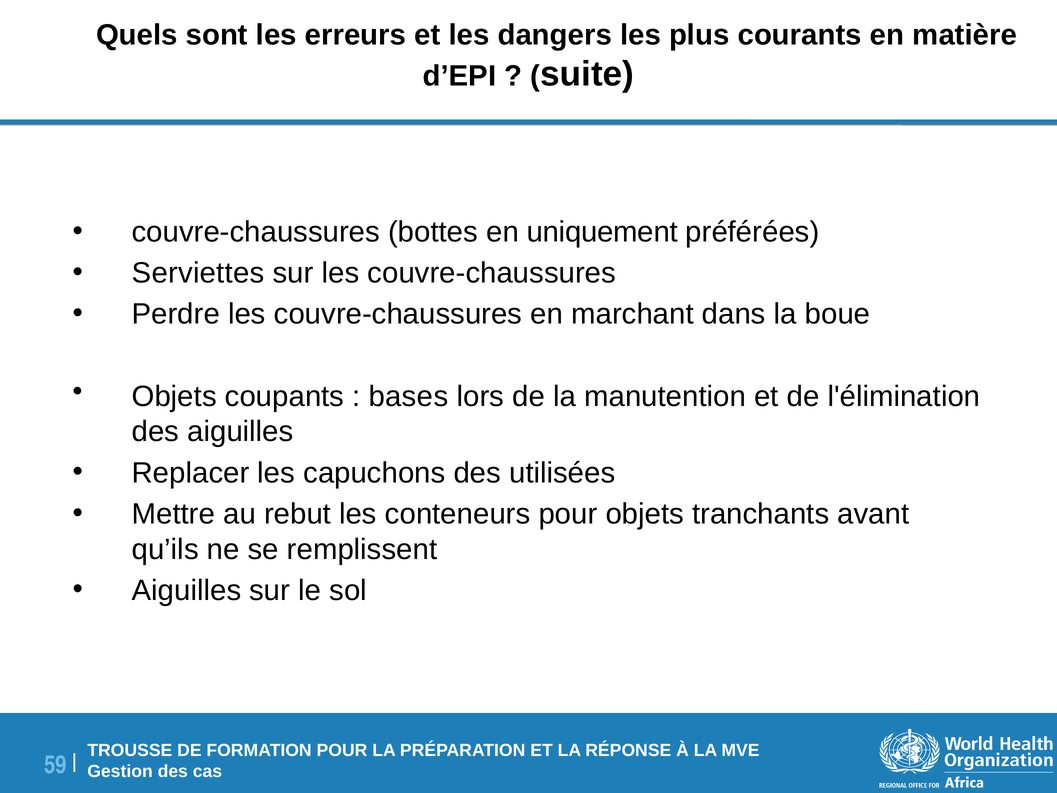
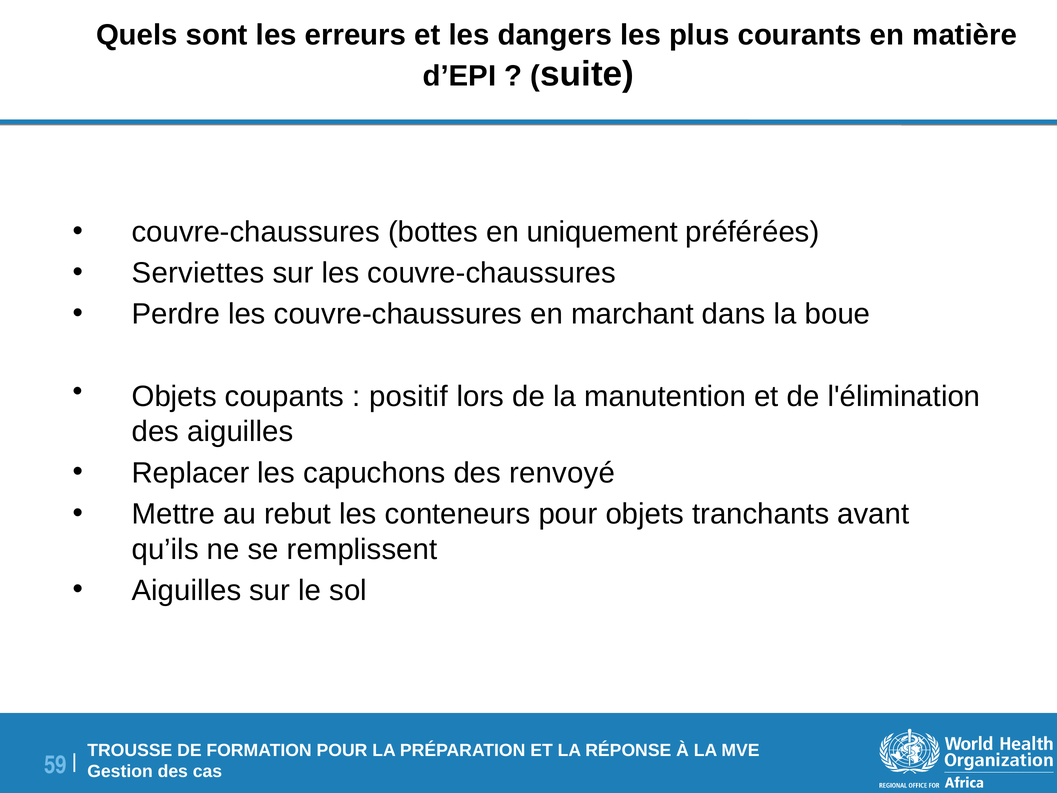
bases: bases -> positif
utilisées: utilisées -> renvoyé
